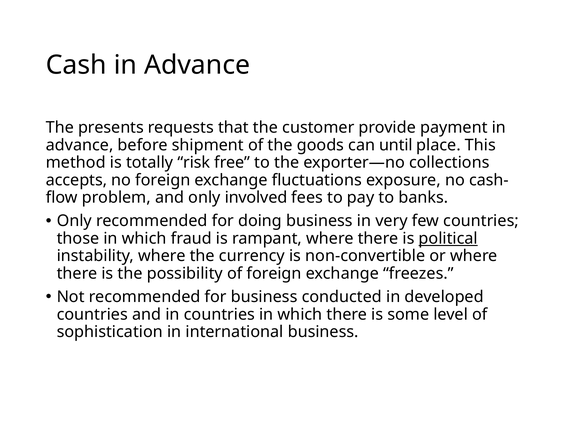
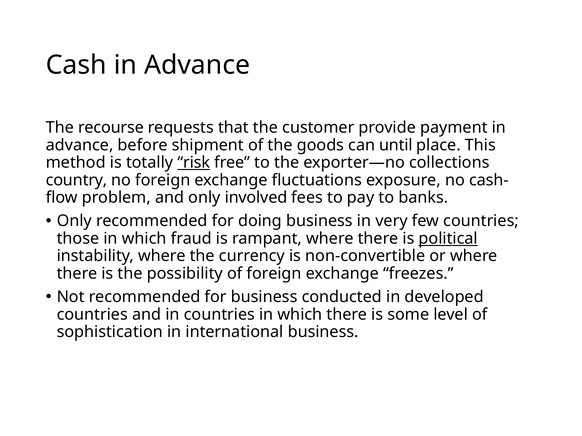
presents: presents -> recourse
risk underline: none -> present
accepts: accepts -> country
